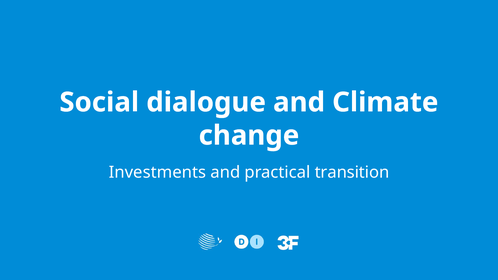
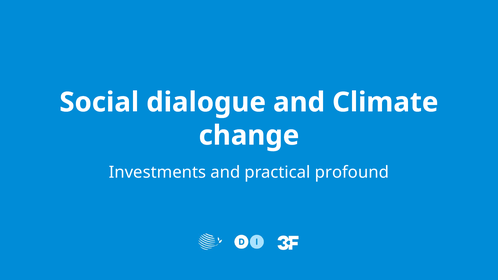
transition: transition -> profound
